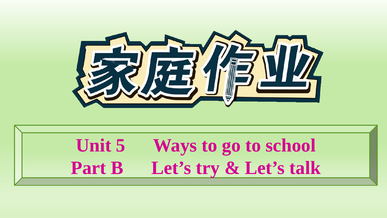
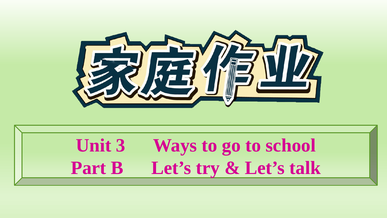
5: 5 -> 3
